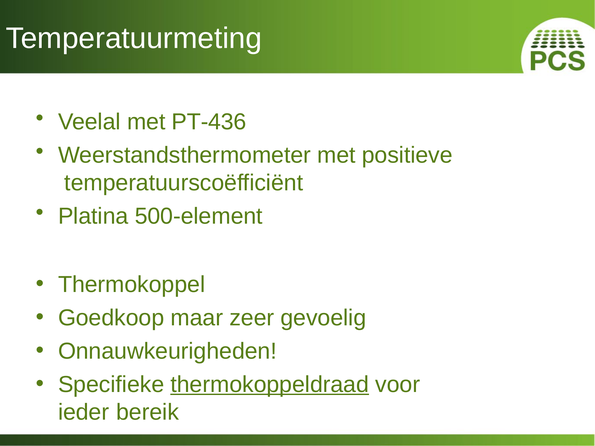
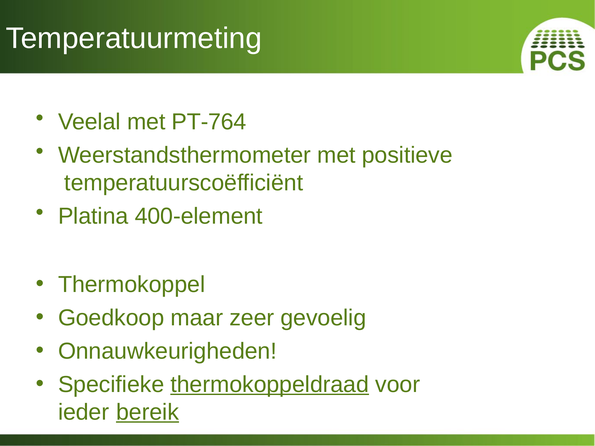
PT-436: PT-436 -> PT-764
500-element: 500-element -> 400-element
bereik underline: none -> present
